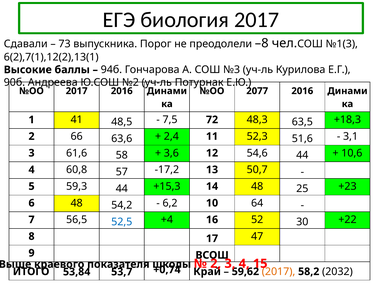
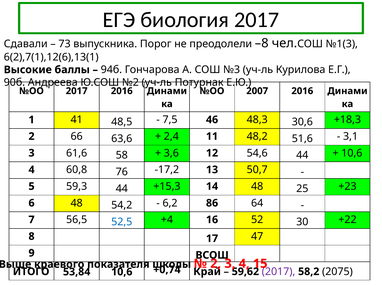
6(2),7(1),12(2),13(1: 6(2),7(1),12(2),13(1 -> 6(2),7(1),12(6),13(1
2077: 2077 -> 2007
72: 72 -> 46
63,5: 63,5 -> 30,6
52,3: 52,3 -> 48,2
57: 57 -> 76
10: 10 -> 86
53,84 53,7: 53,7 -> 10,6
2017 at (279, 272) colour: orange -> purple
2032: 2032 -> 2075
